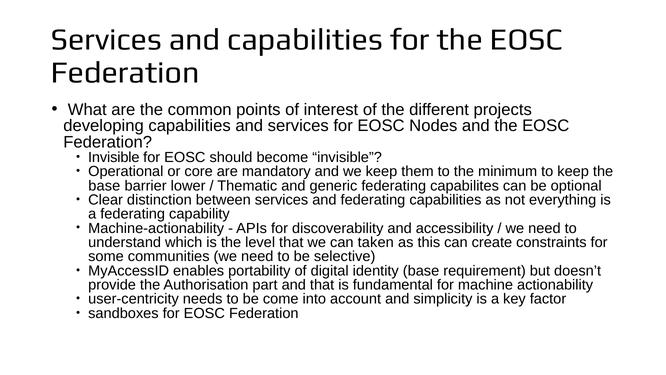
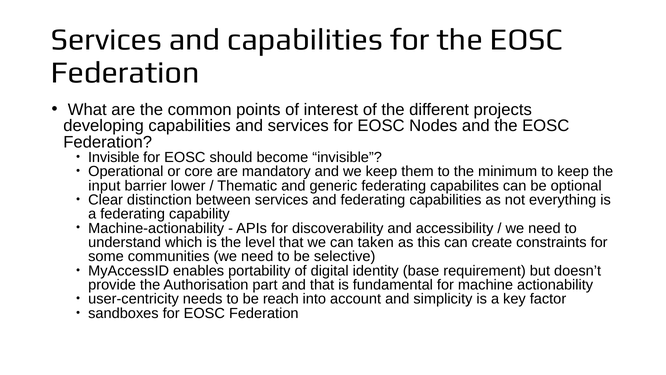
base at (104, 186): base -> input
come: come -> reach
